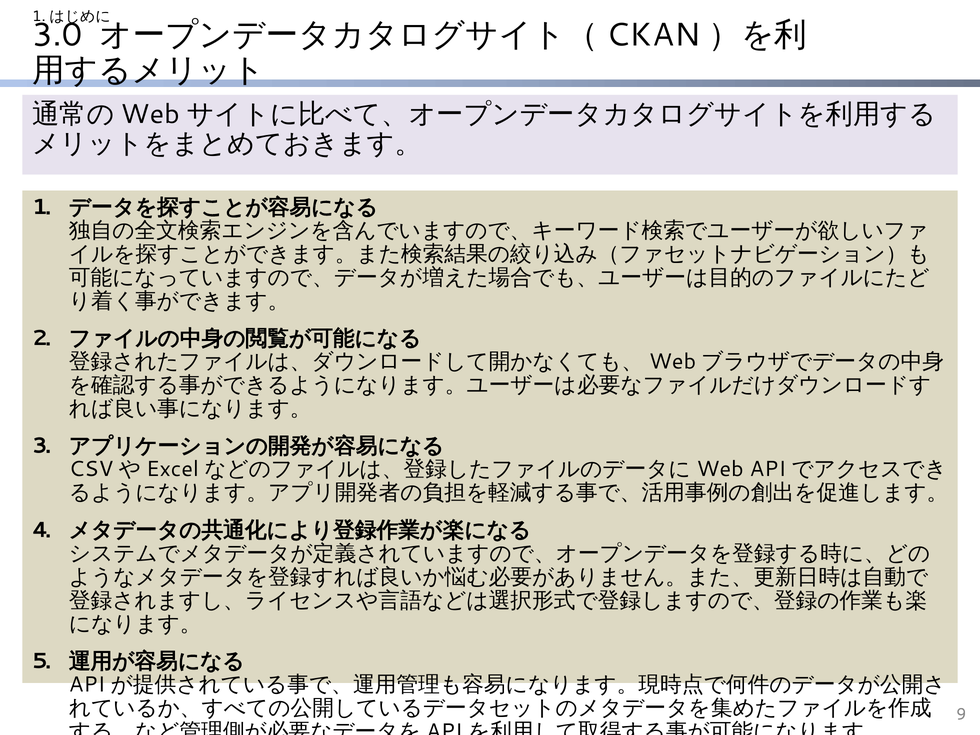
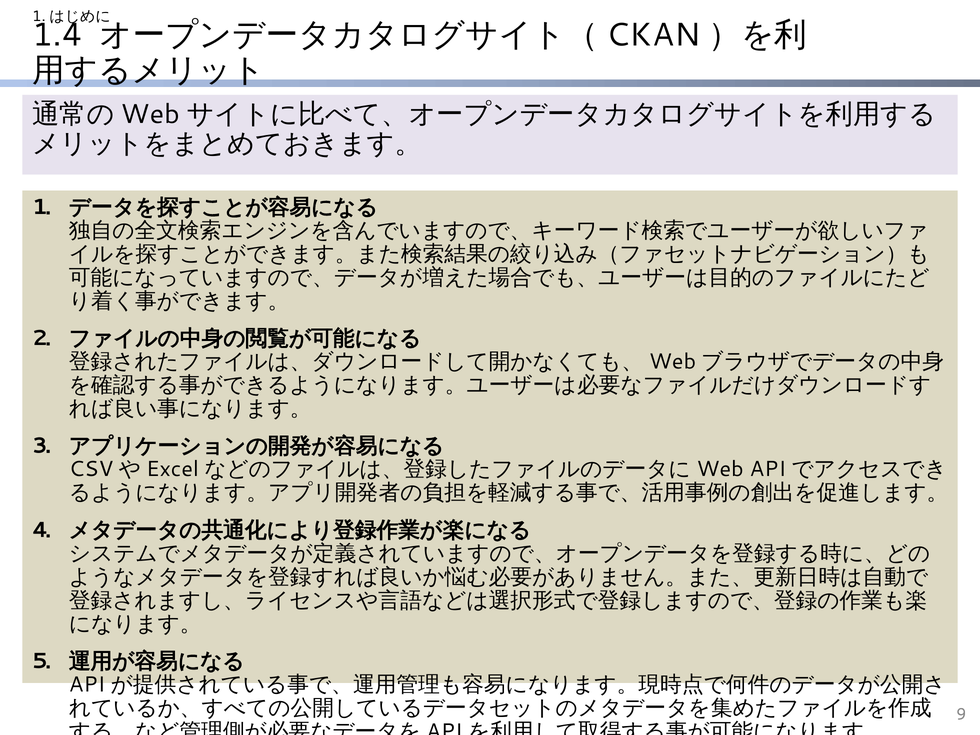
3.0: 3.0 -> 1.4
